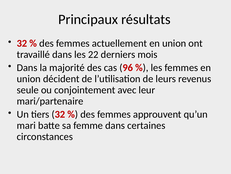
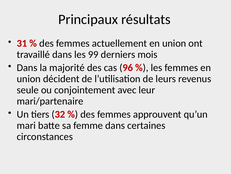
32 at (22, 43): 32 -> 31
22: 22 -> 99
